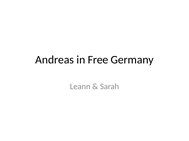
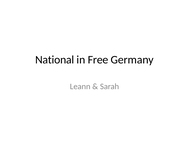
Andreas: Andreas -> National
